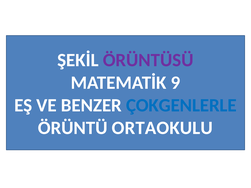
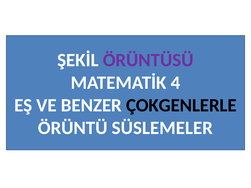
9: 9 -> 4
ÇOKGENLERLE colour: blue -> black
ORTAOKULU: ORTAOKULU -> SÜSLEMELER
